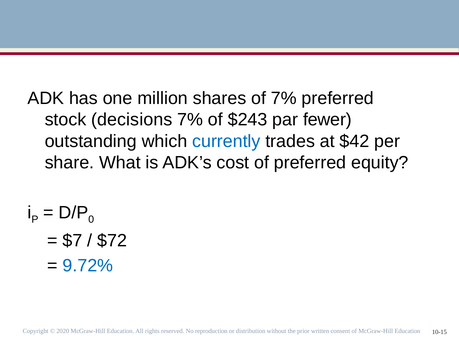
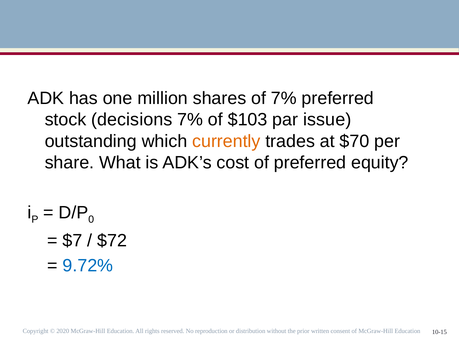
$243: $243 -> $103
fewer: fewer -> issue
currently colour: blue -> orange
$42: $42 -> $70
